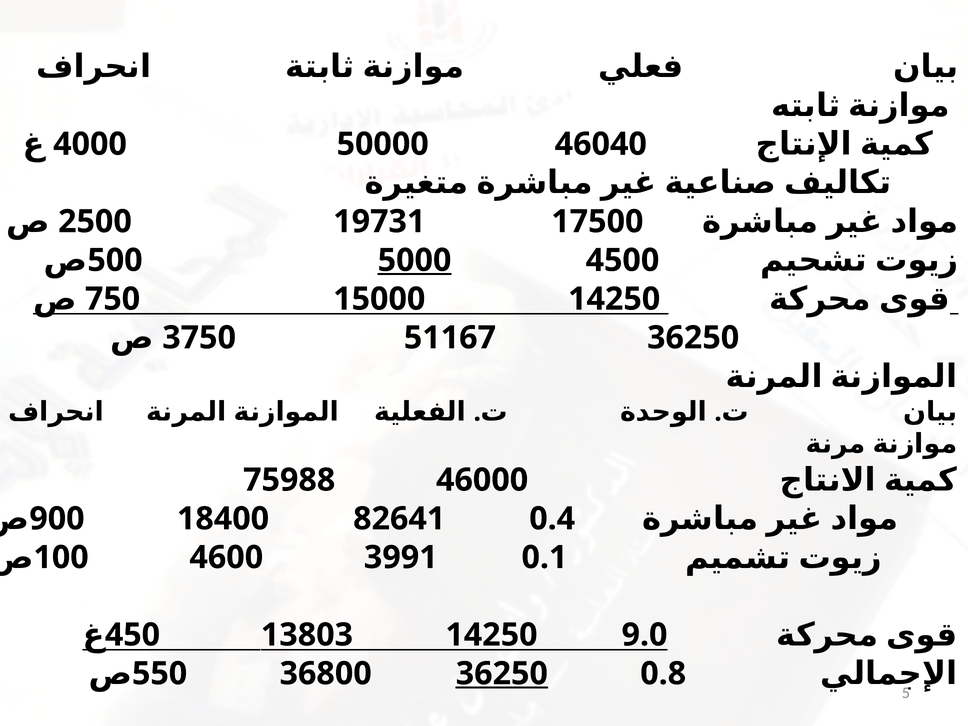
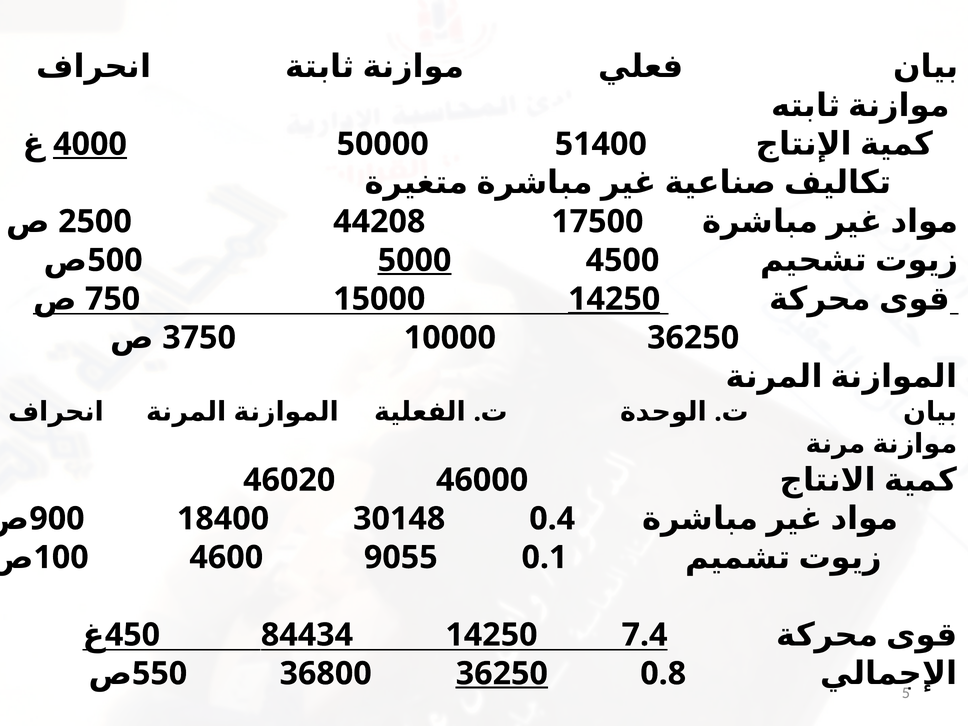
4000 underline: none -> present
46040: 46040 -> 51400
19731: 19731 -> 44208
14250 at (614, 299) underline: none -> present
51167: 51167 -> 10000
75988: 75988 -> 46020
82641: 82641 -> 30148
3991: 3991 -> 9055
13803: 13803 -> 84434
9.0: 9.0 -> 7.4
